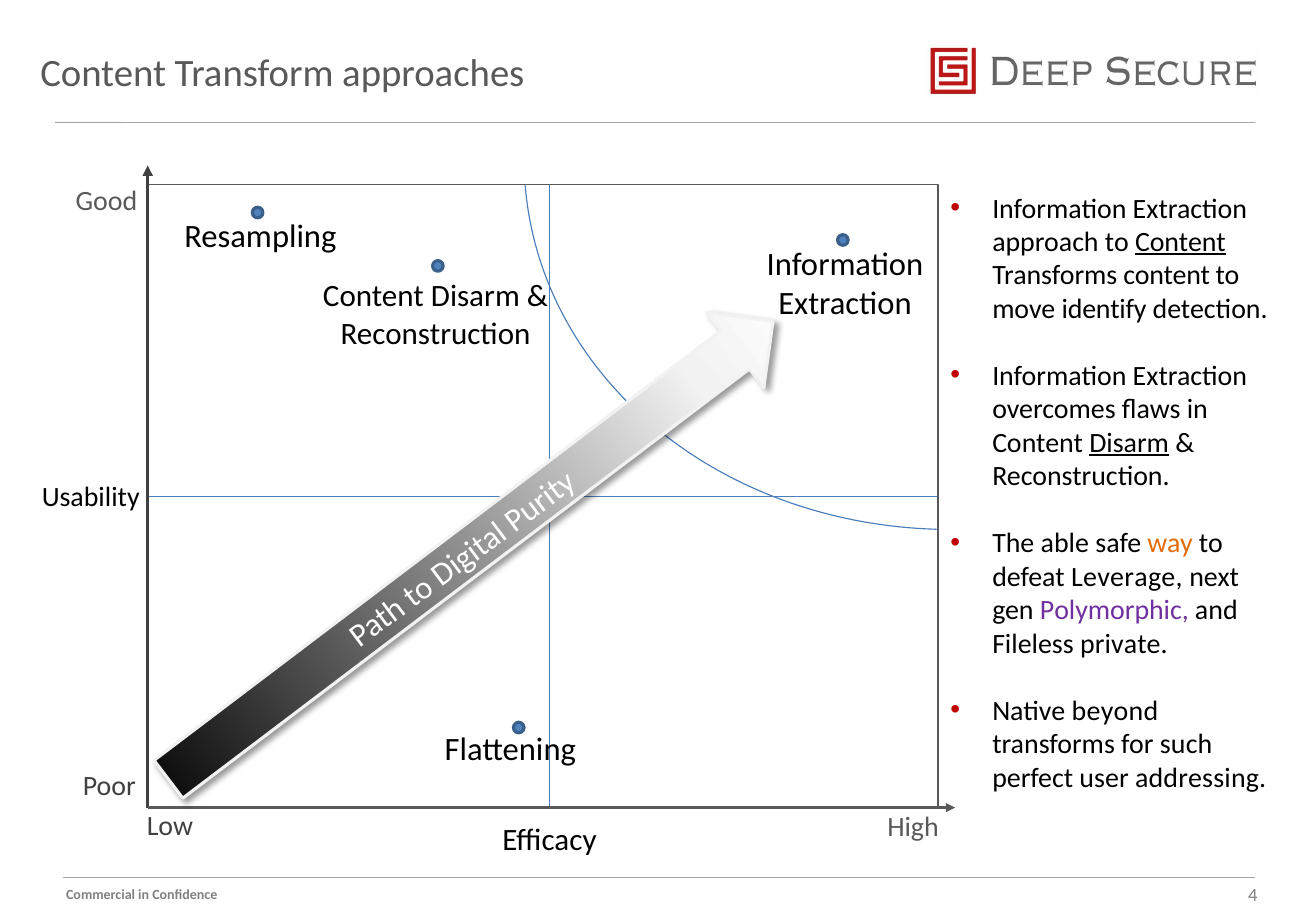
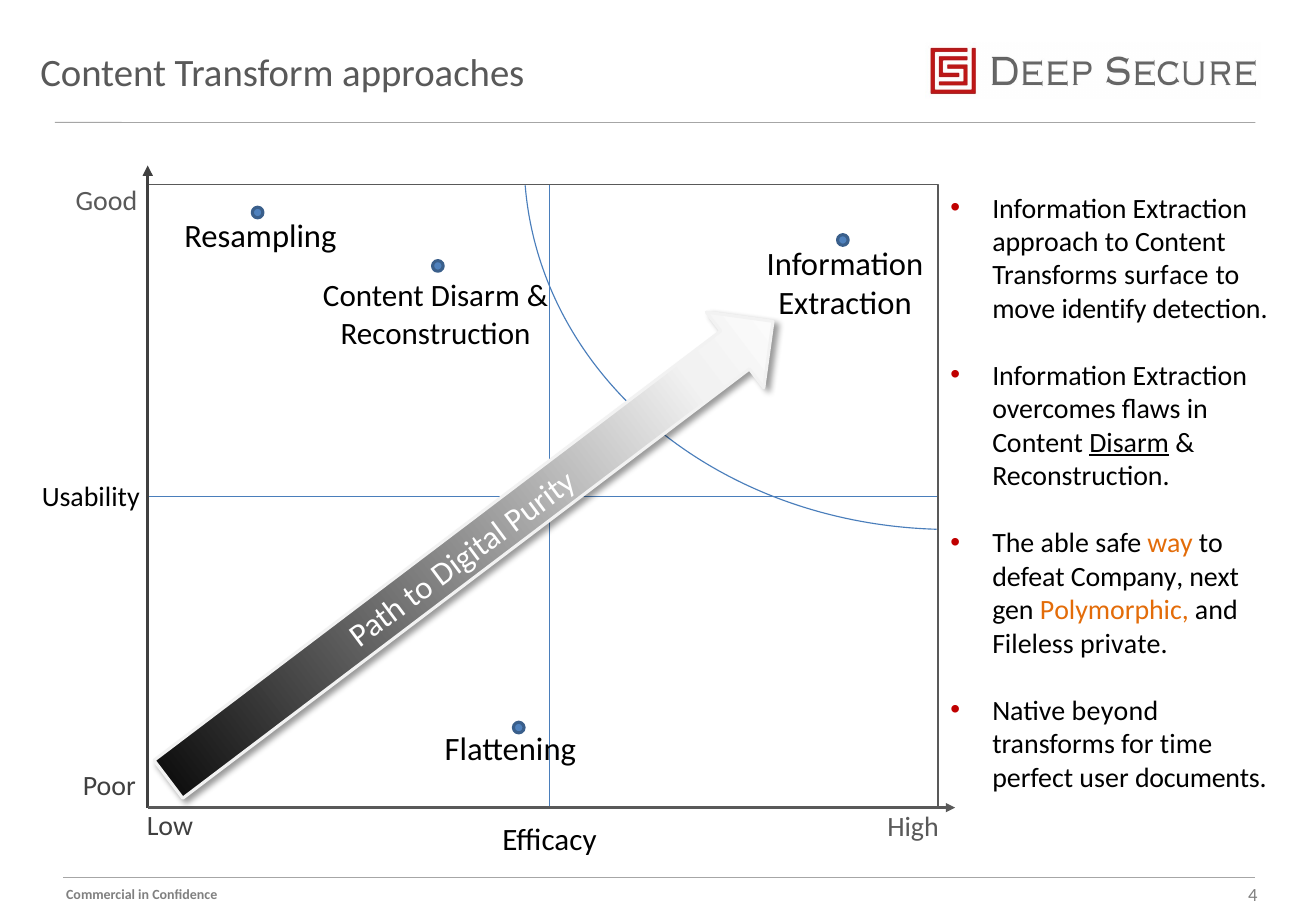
Content at (1180, 242) underline: present -> none
content at (1167, 276): content -> surface
Leverage: Leverage -> Company
Polymorphic colour: purple -> orange
such: such -> time
addressing: addressing -> documents
